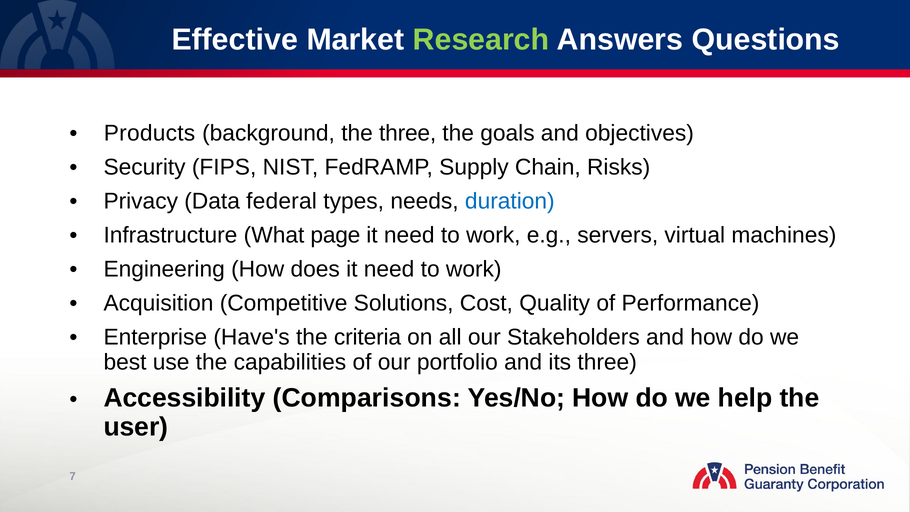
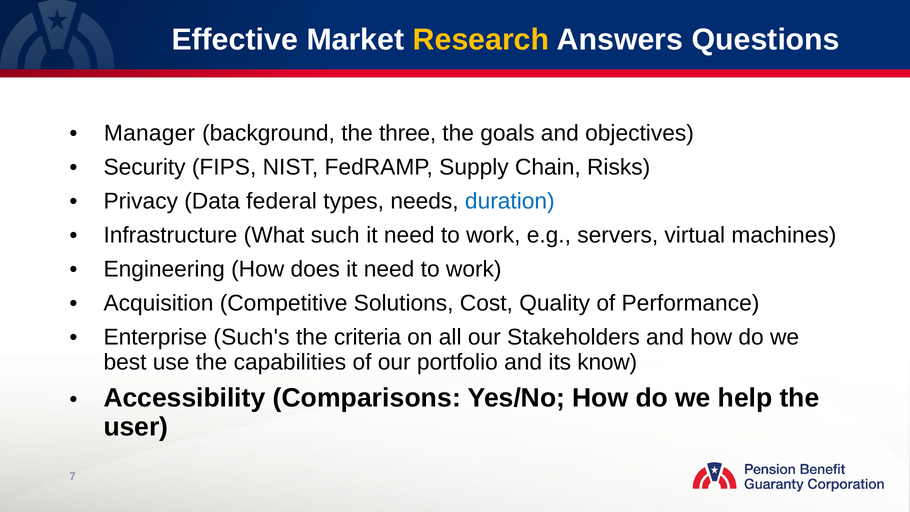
Research colour: light green -> yellow
Products: Products -> Manager
page: page -> such
Have's: Have's -> Such's
its three: three -> know
